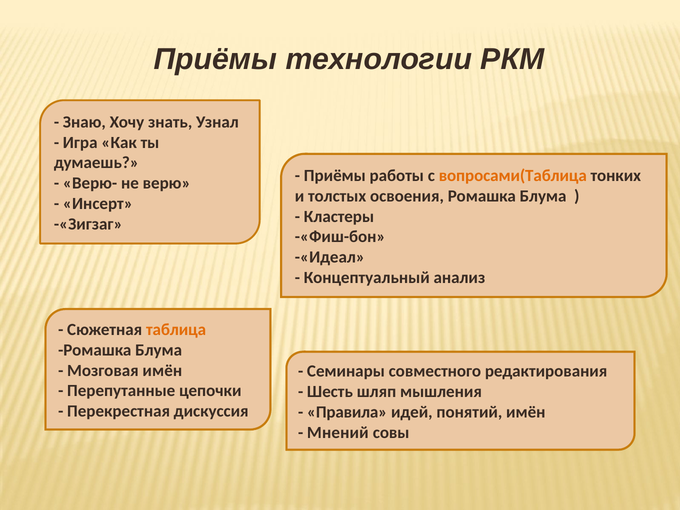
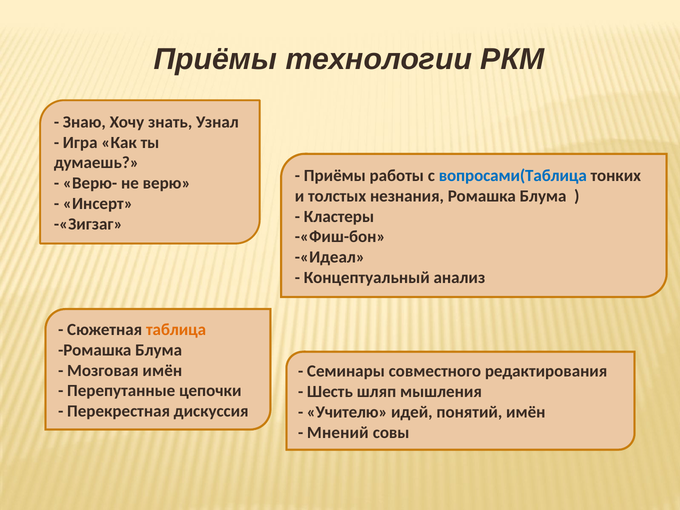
вопросами(Таблица colour: orange -> blue
освоения: освоения -> незнания
Правила: Правила -> Учителю
